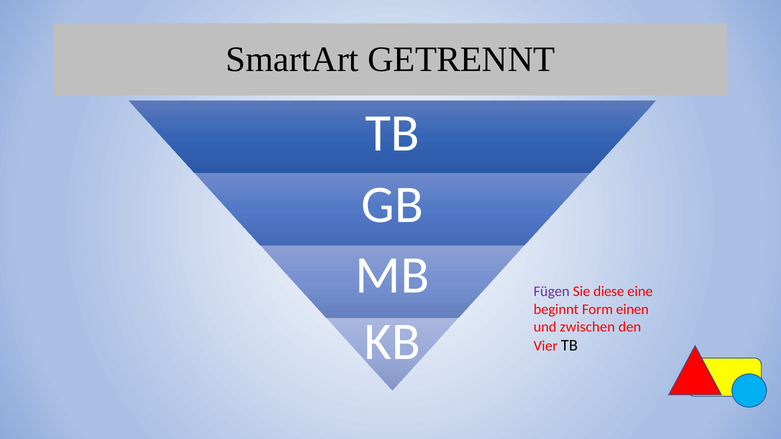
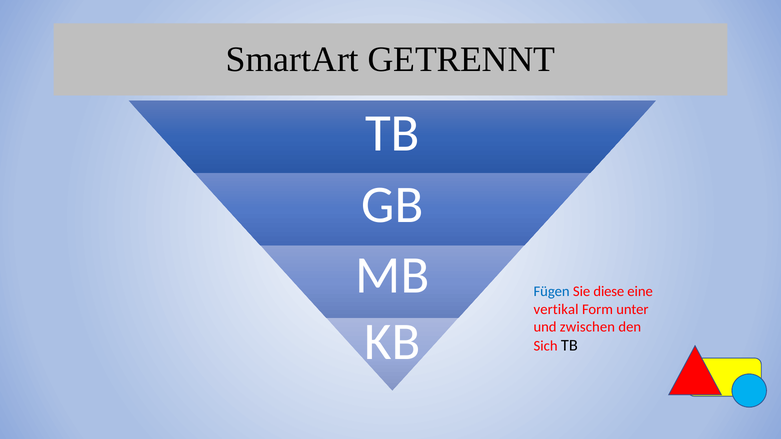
Fügen colour: purple -> blue
beginnt: beginnt -> vertikal
einen: einen -> unter
Vier: Vier -> Sich
